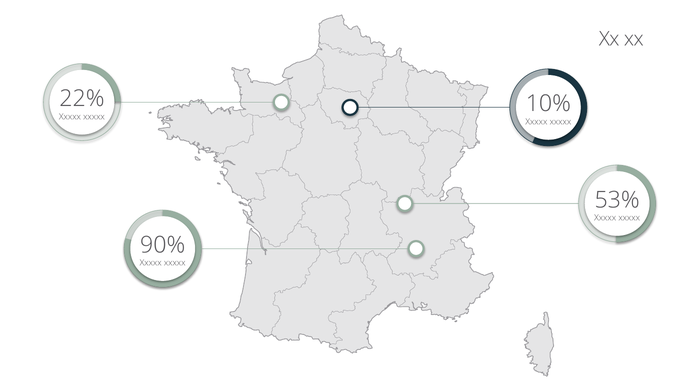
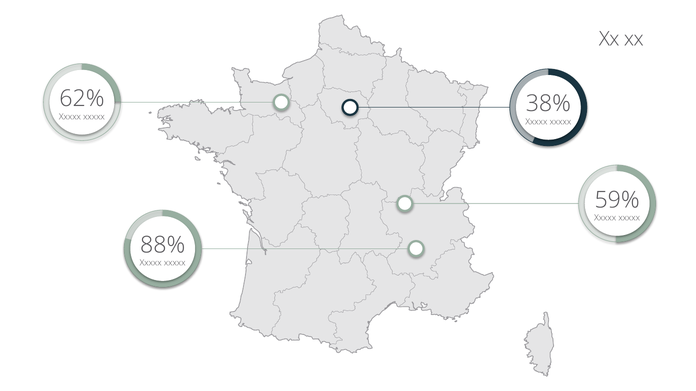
22%: 22% -> 62%
10%: 10% -> 38%
53%: 53% -> 59%
90%: 90% -> 88%
